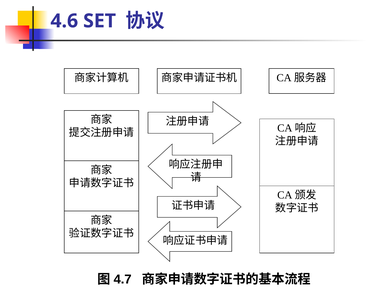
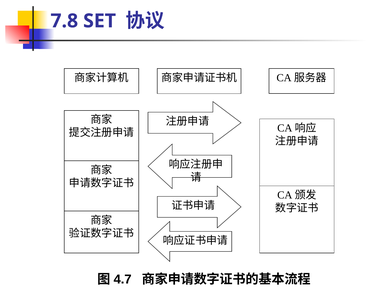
4.6: 4.6 -> 7.8
